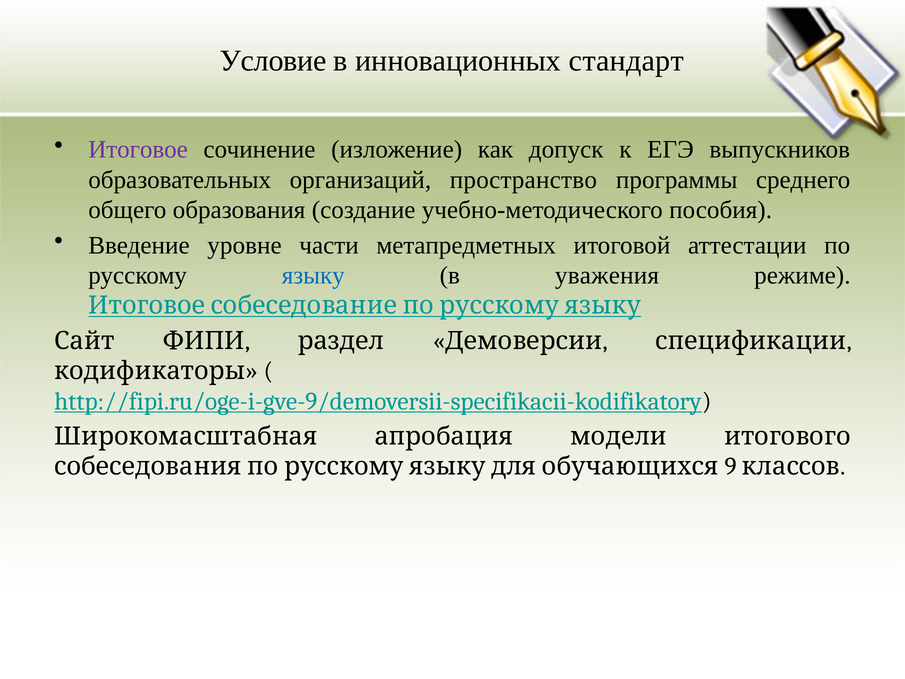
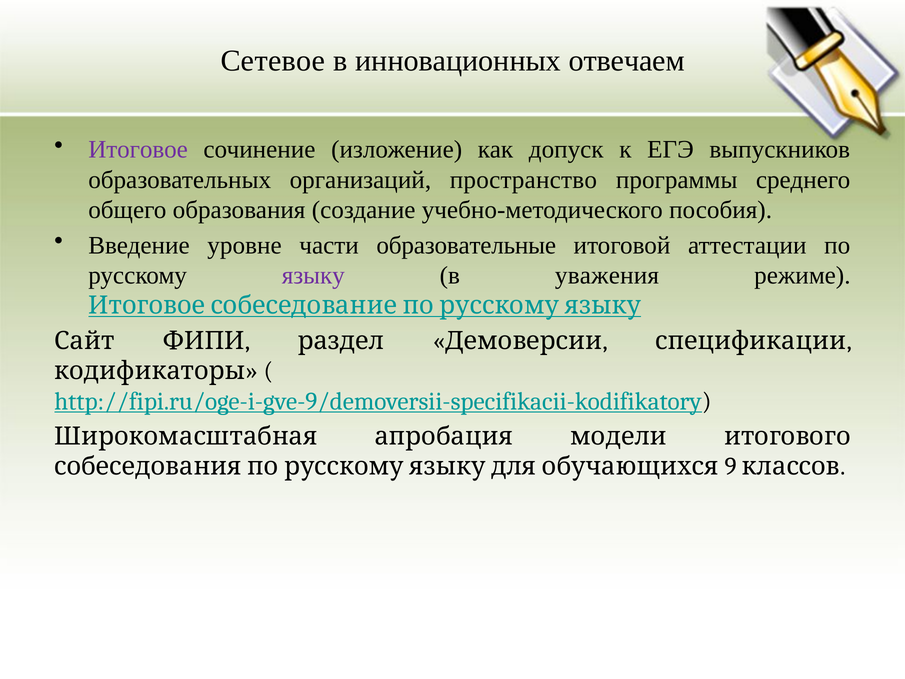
Условие: Условие -> Сетевое
стандарт: стандарт -> отвечаем
метапредметных: метапредметных -> образовательные
языку colour: blue -> purple
